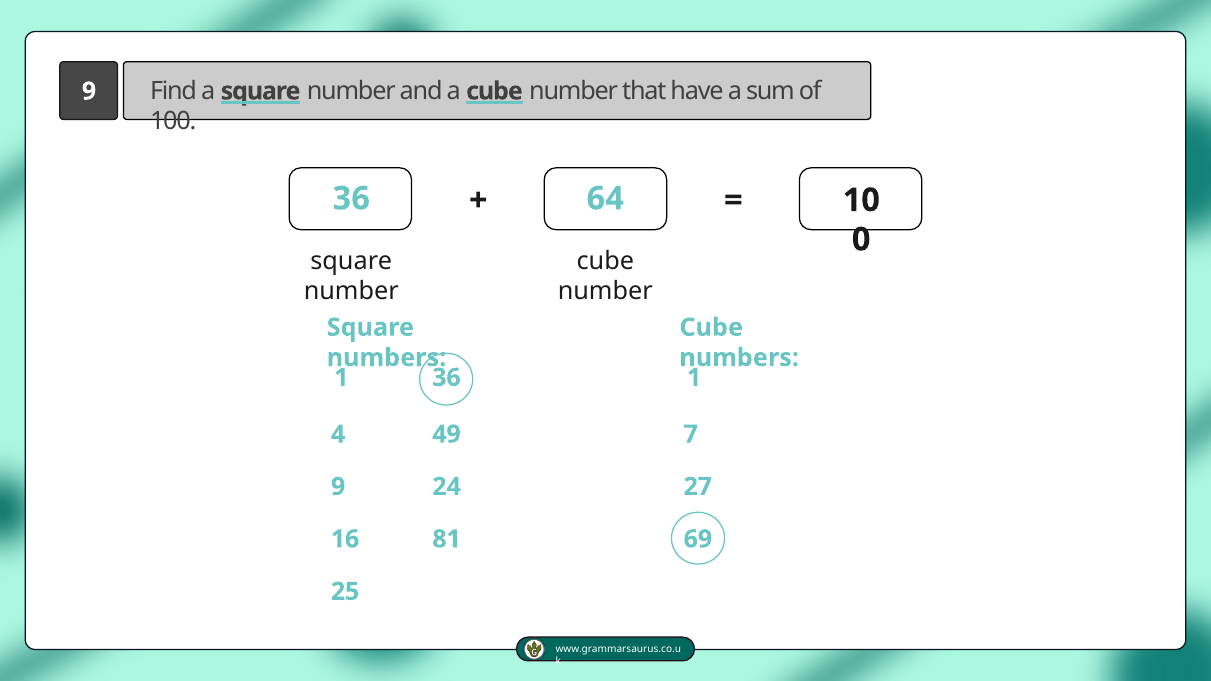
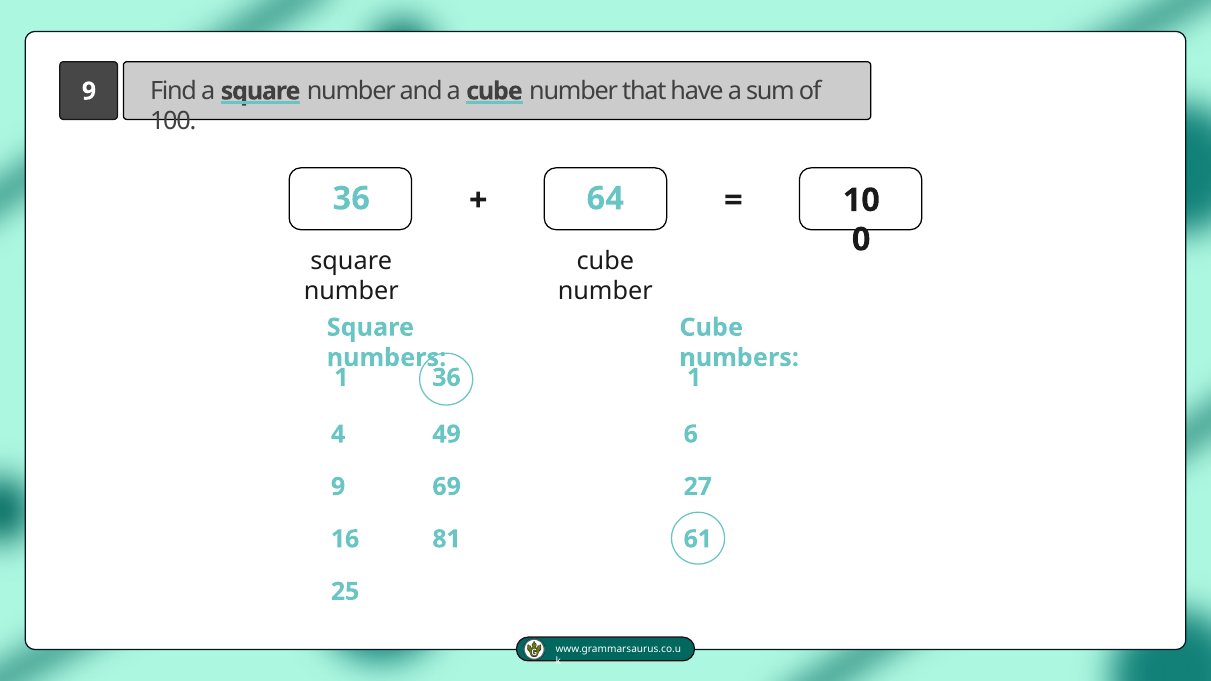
7: 7 -> 6
24: 24 -> 69
69: 69 -> 61
